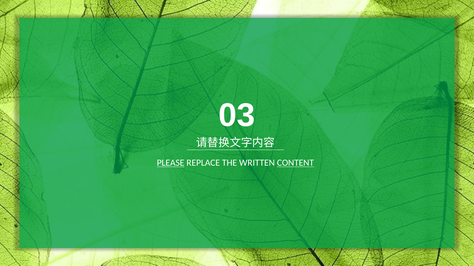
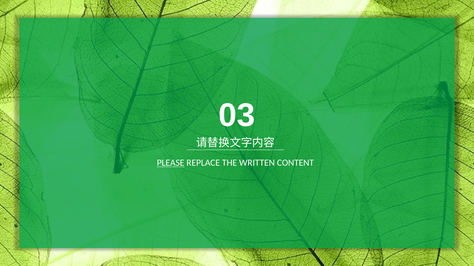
CONTENT underline: present -> none
